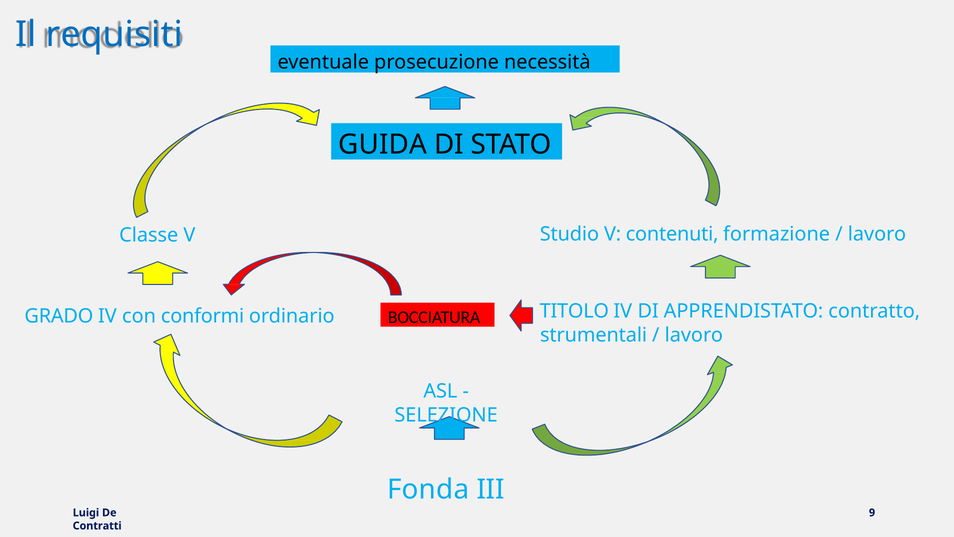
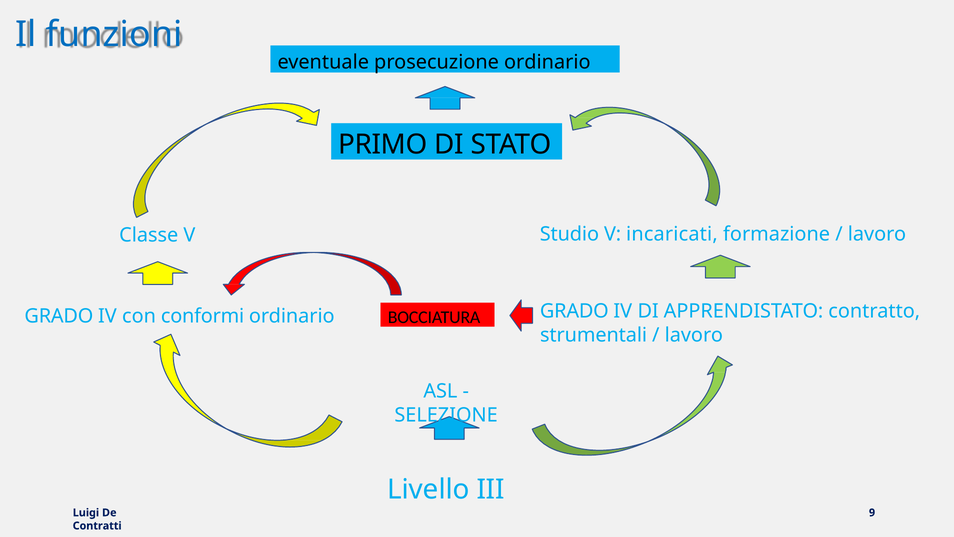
requisiti: requisiti -> funzioni
prosecuzione necessità: necessità -> ordinario
GUIDA: GUIDA -> PRIMO
contenuti: contenuti -> incaricati
TITOLO at (574, 311): TITOLO -> GRADO
Fonda: Fonda -> Livello
